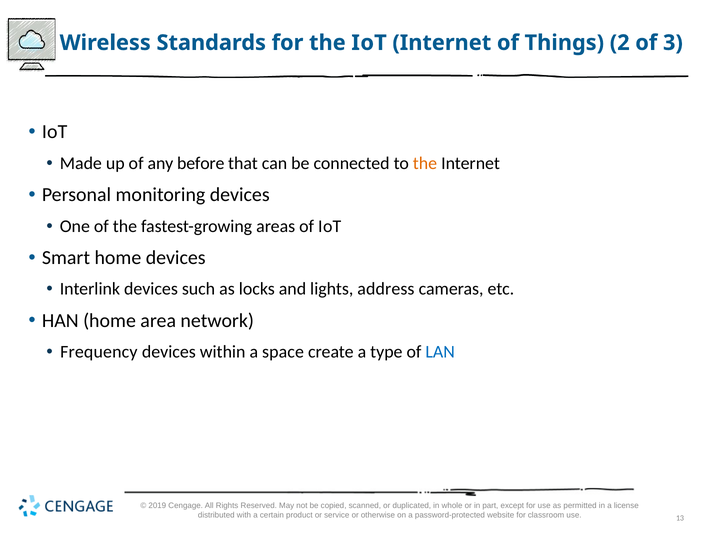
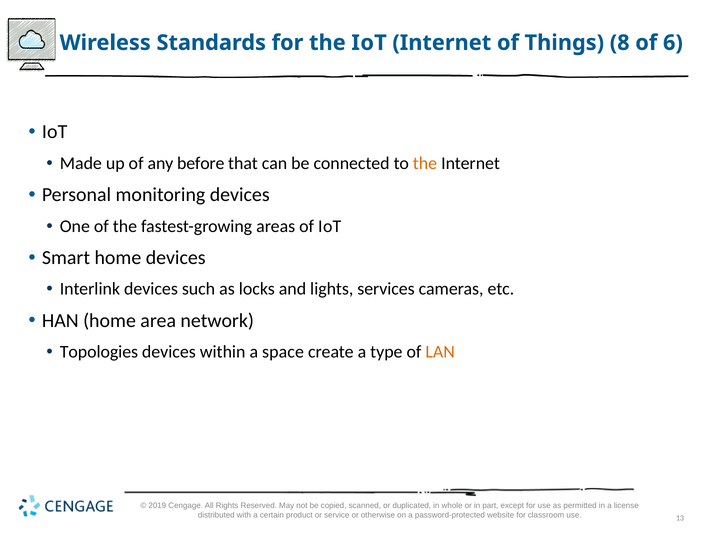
2: 2 -> 8
3: 3 -> 6
address: address -> services
Frequency: Frequency -> Topologies
LAN colour: blue -> orange
